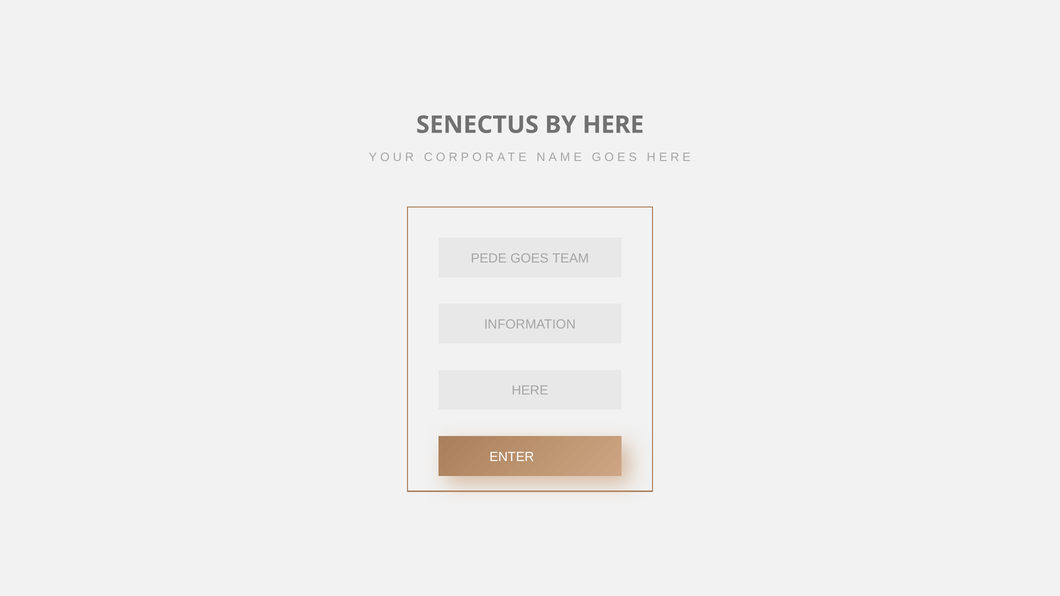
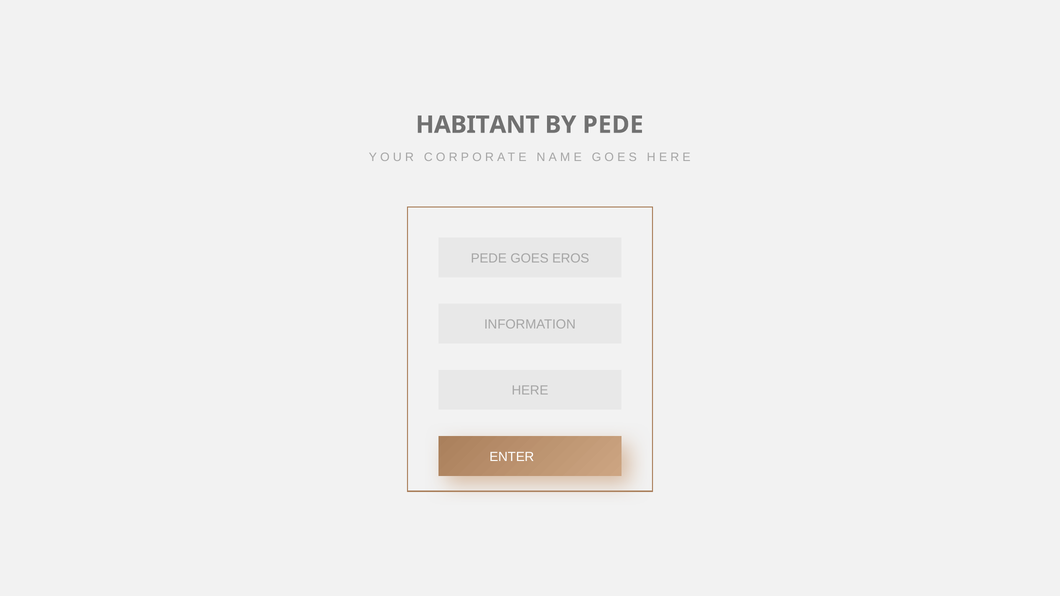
SENECTUS: SENECTUS -> HABITANT
BY HERE: HERE -> PEDE
TEAM: TEAM -> EROS
